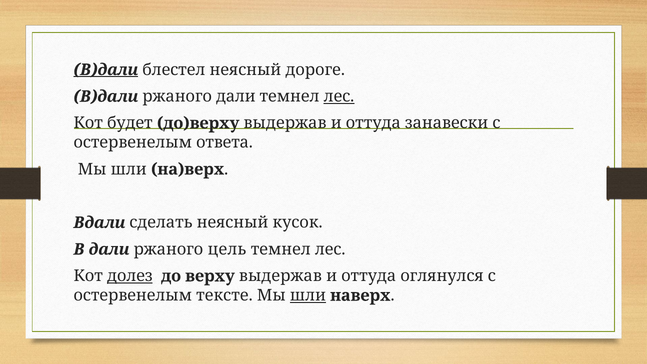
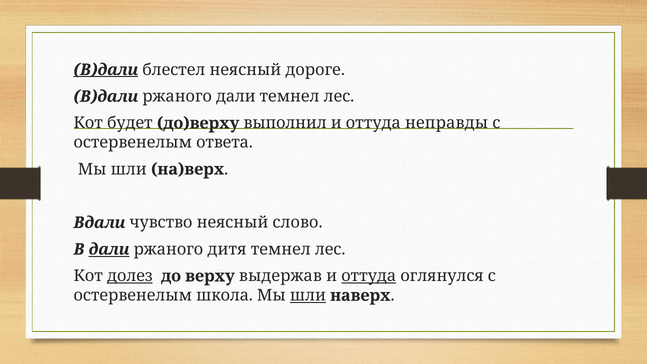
лес at (339, 96) underline: present -> none
до)верху выдержав: выдержав -> выполнил
занавески: занавески -> неправды
сделать: сделать -> чувство
кусок: кусок -> слово
дали at (109, 249) underline: none -> present
цель: цель -> дитя
оттуда at (369, 276) underline: none -> present
тексте: тексте -> школа
